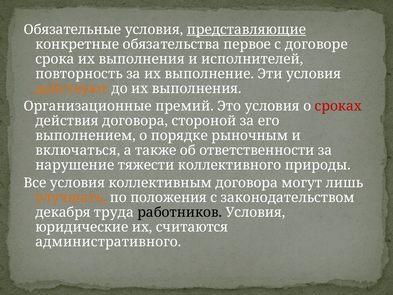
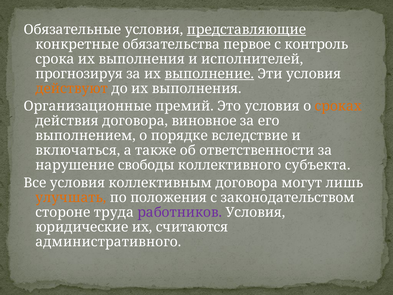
договоре: договоре -> контроль
повторность: повторность -> прогнозируя
выполнение underline: none -> present
сроках colour: red -> orange
стороной: стороной -> виновное
рыночным: рыночным -> вследствие
тяжести: тяжести -> свободы
природы: природы -> субъекта
декабря: декабря -> стороне
работников colour: black -> purple
